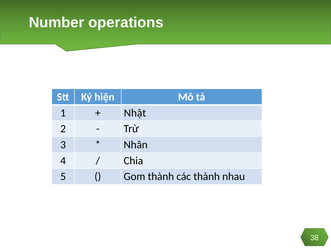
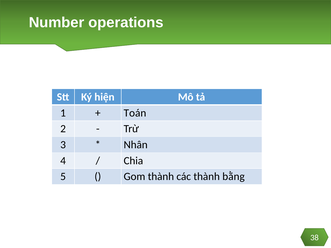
Nhật: Nhật -> Toán
nhau: nhau -> bằng
